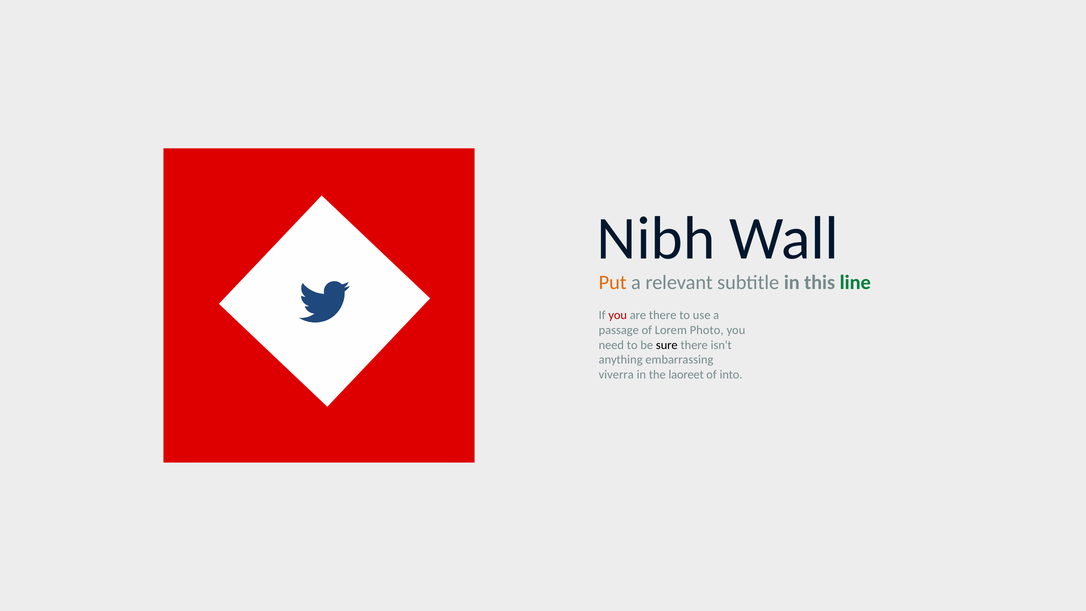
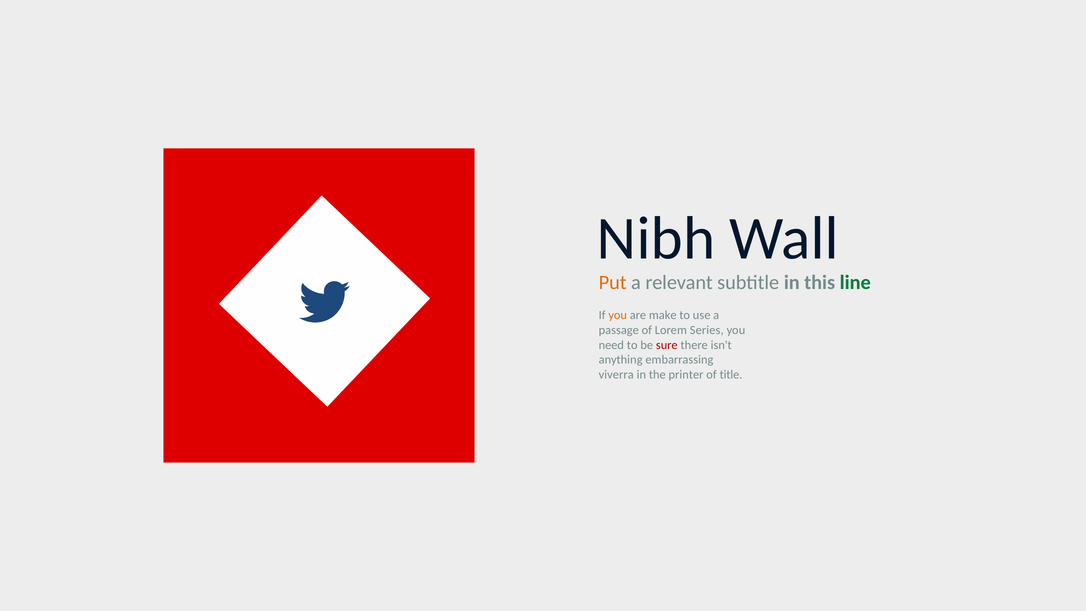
you at (618, 315) colour: red -> orange
are there: there -> make
Photo: Photo -> Series
sure colour: black -> red
laoreet: laoreet -> printer
into: into -> title
